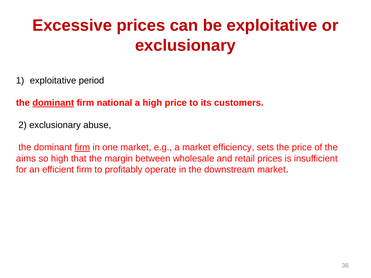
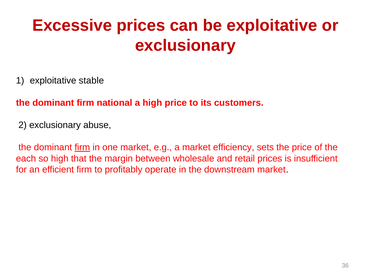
period: period -> stable
dominant at (53, 103) underline: present -> none
aims: aims -> each
